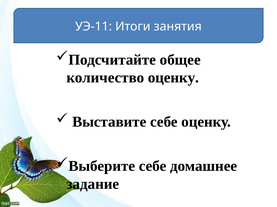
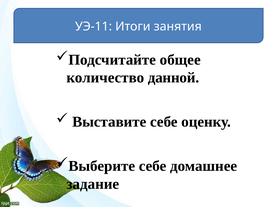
количество оценку: оценку -> данной
